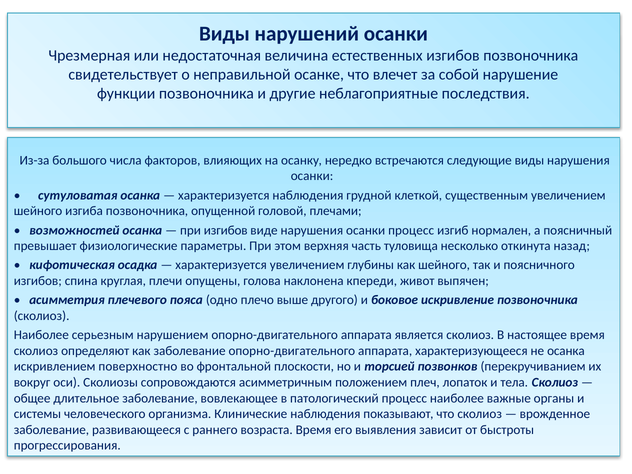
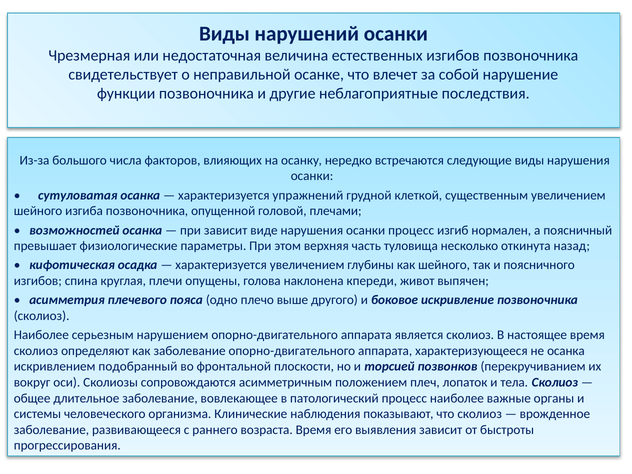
характеризуется наблюдения: наблюдения -> упражнений
при изгибов: изгибов -> зависит
поверхностно: поверхностно -> подобранный
